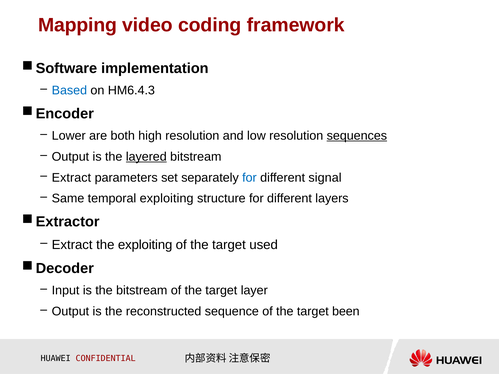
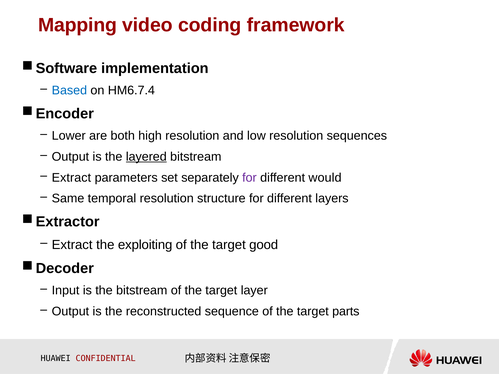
HM6.4.3: HM6.4.3 -> HM6.7.4
sequences underline: present -> none
for at (249, 178) colour: blue -> purple
signal: signal -> would
temporal exploiting: exploiting -> resolution
used: used -> good
been: been -> parts
